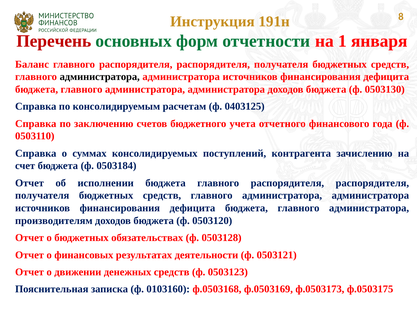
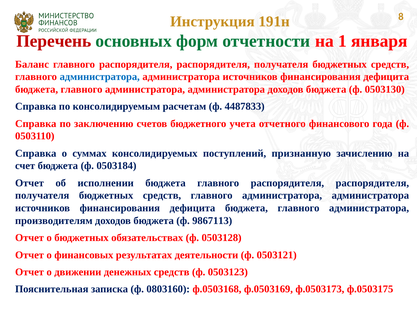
администратора at (100, 77) colour: black -> blue
0403125: 0403125 -> 4487833
контрагента: контрагента -> признанную
0503120: 0503120 -> 9867113
0103160: 0103160 -> 0803160
